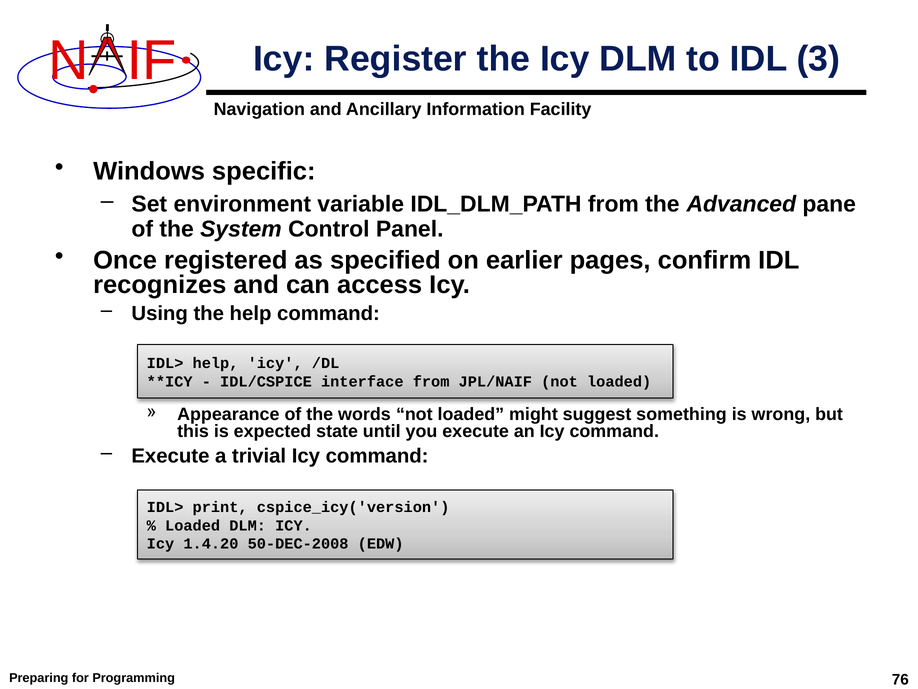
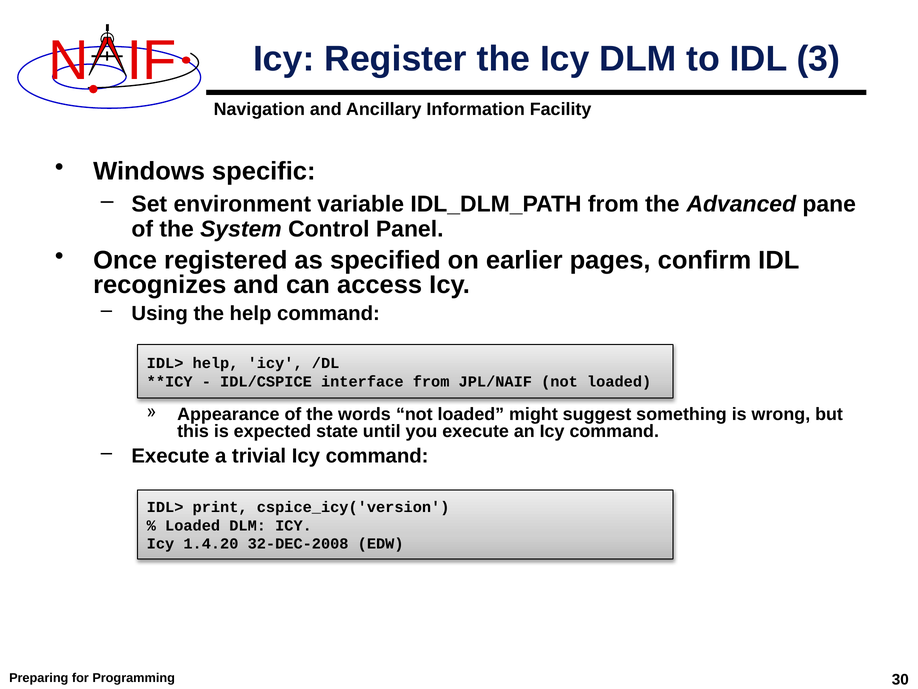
50-DEC-2008: 50-DEC-2008 -> 32-DEC-2008
76: 76 -> 30
